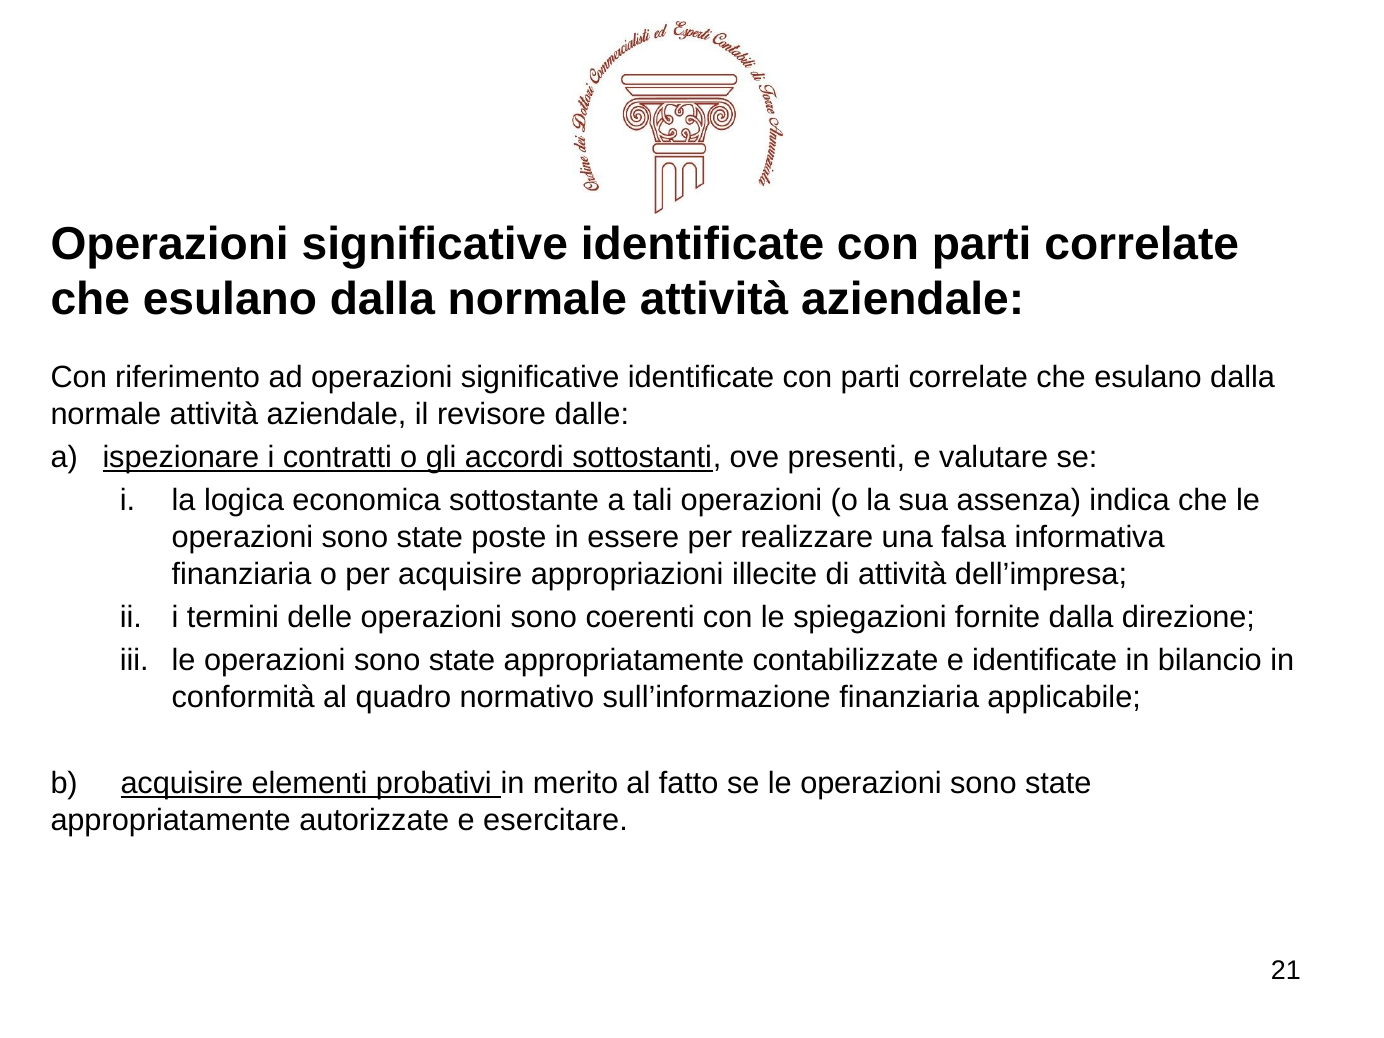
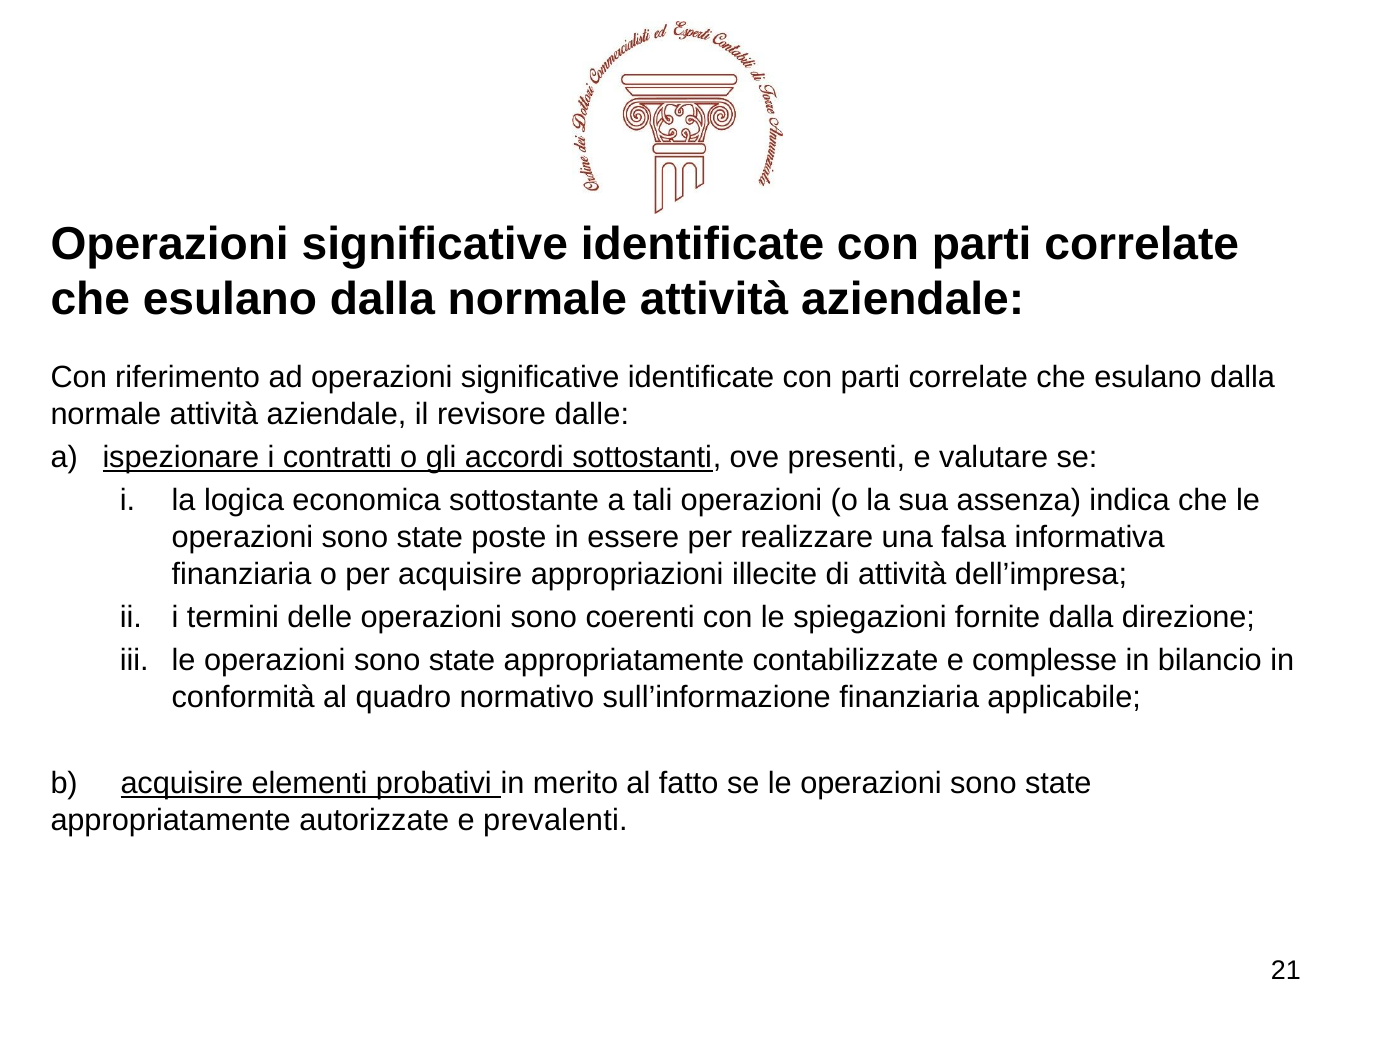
e identificate: identificate -> complesse
esercitare: esercitare -> prevalenti
